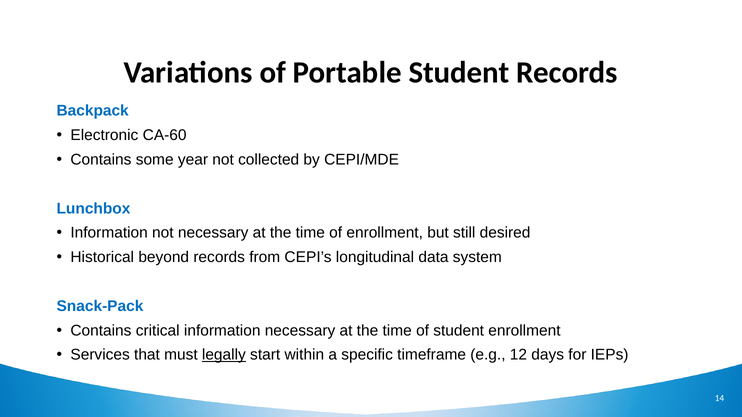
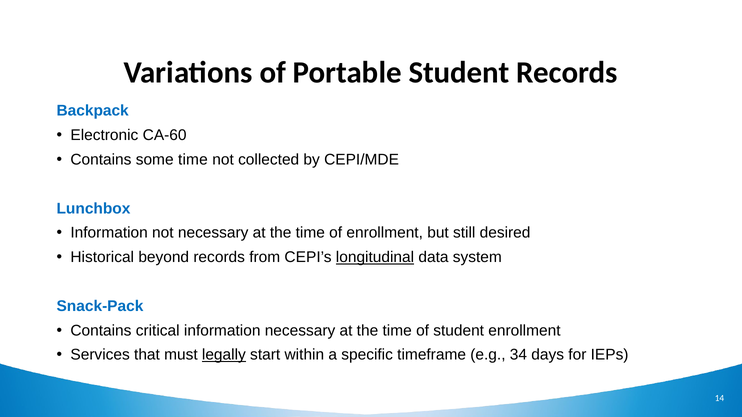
some year: year -> time
longitudinal underline: none -> present
12: 12 -> 34
